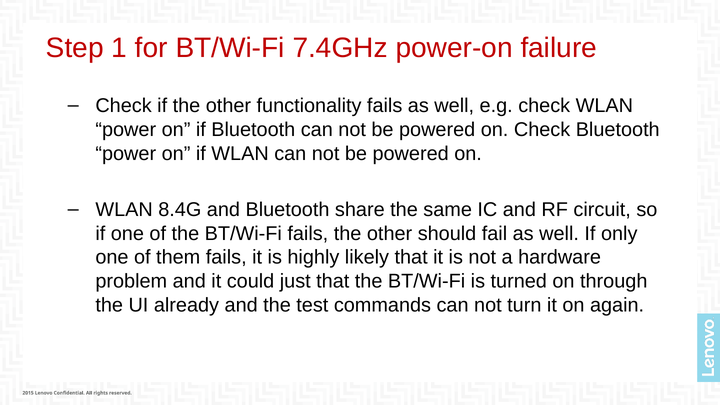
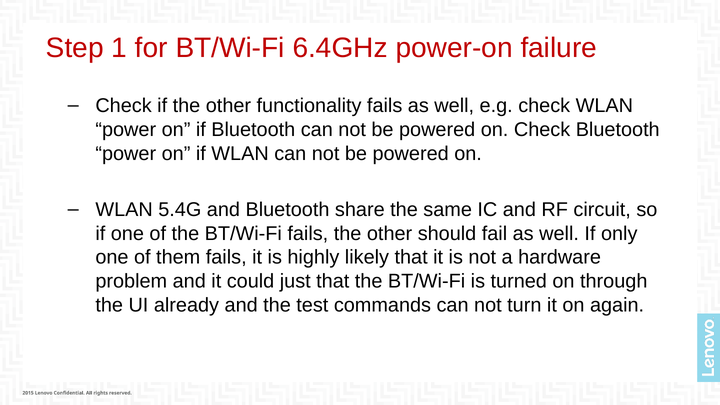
7.4GHz: 7.4GHz -> 6.4GHz
8.4G: 8.4G -> 5.4G
